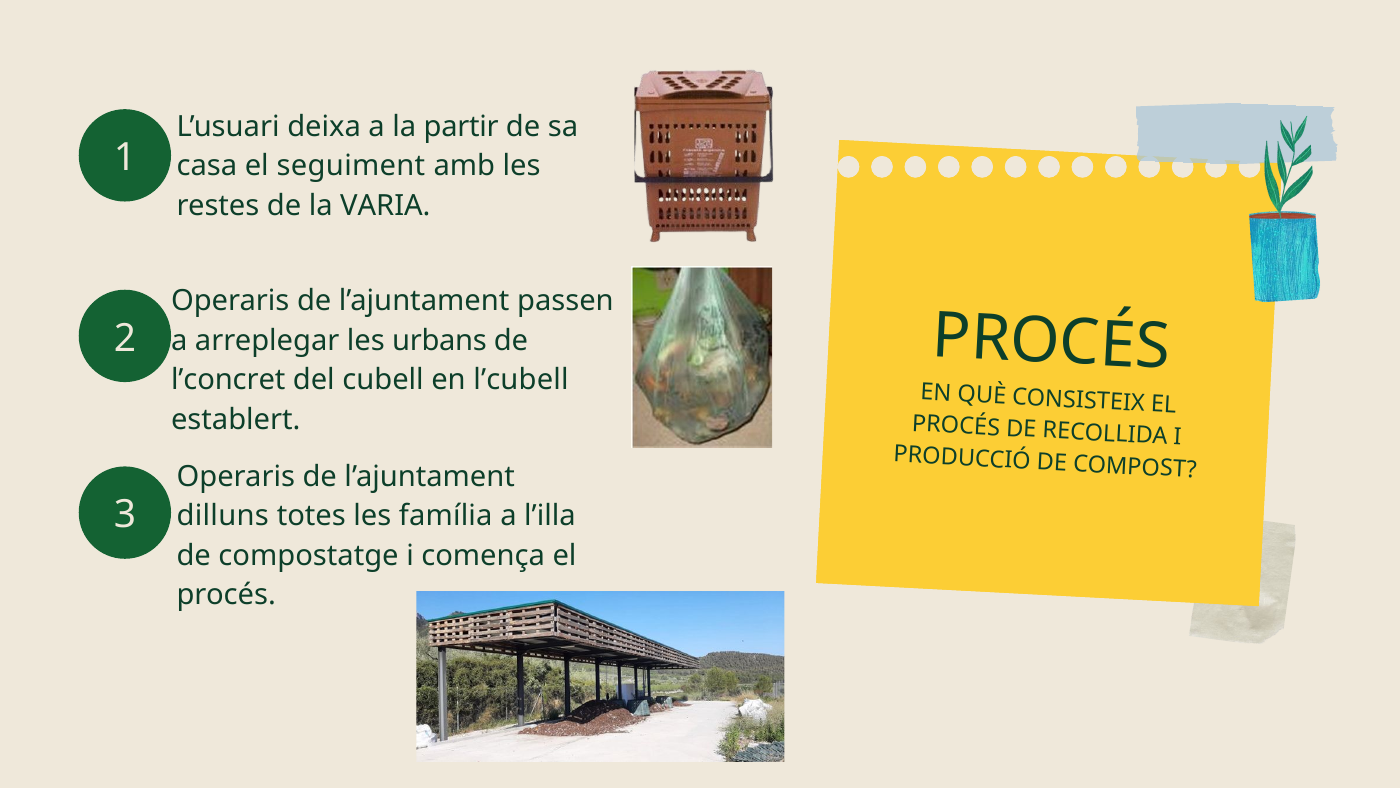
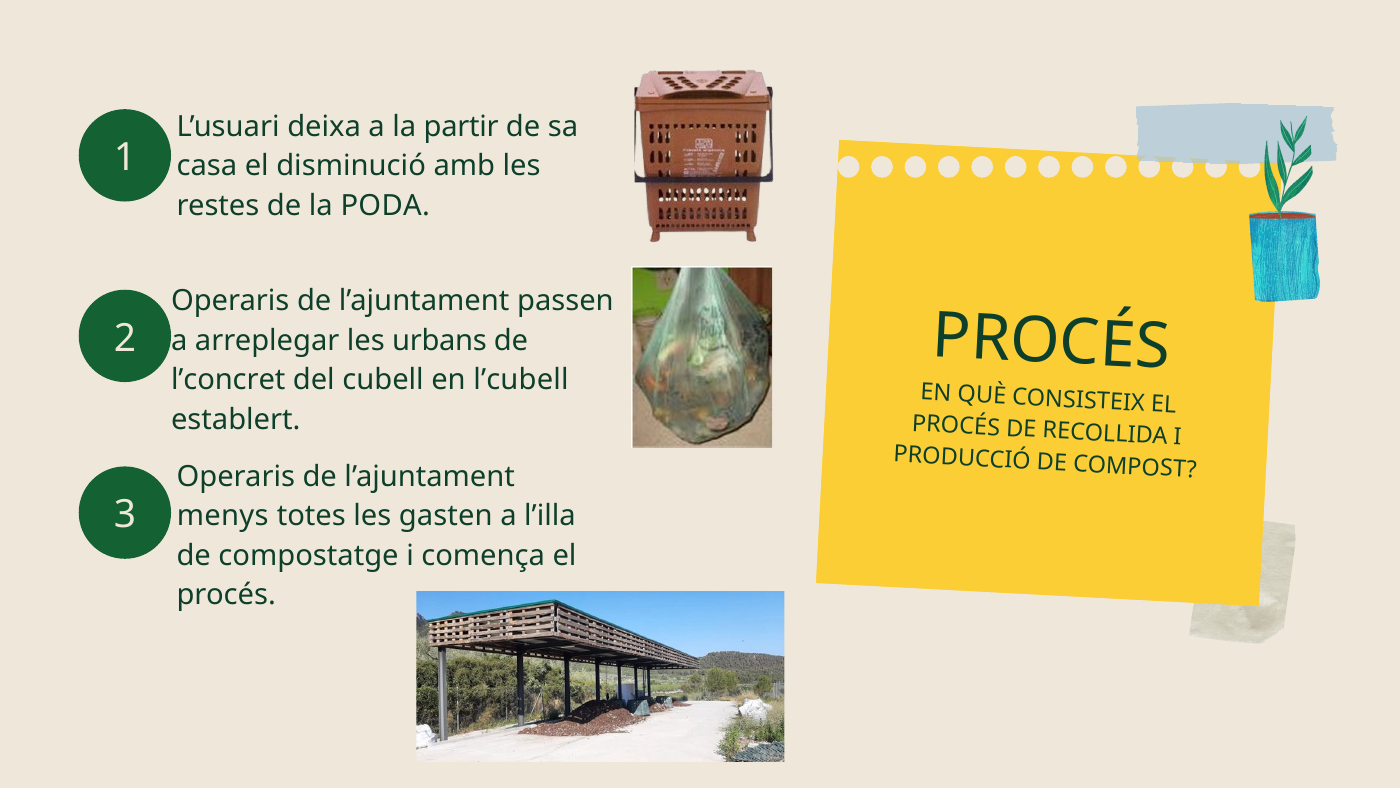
seguiment: seguiment -> disminució
VARIA: VARIA -> PODA
dilluns: dilluns -> menys
família: família -> gasten
